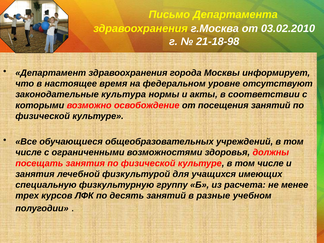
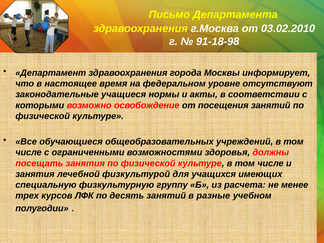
21-18-98: 21-18-98 -> 91-18-98
культура: культура -> учащиеся
